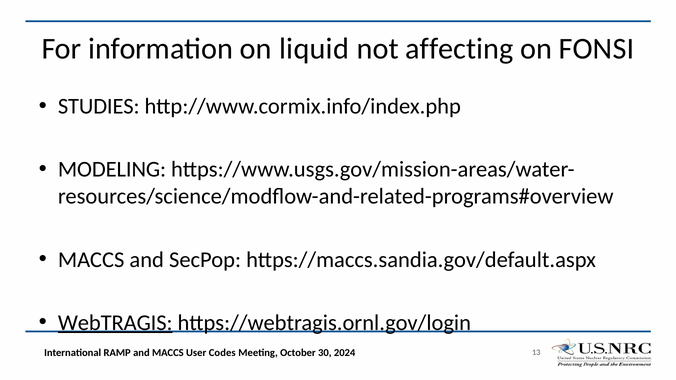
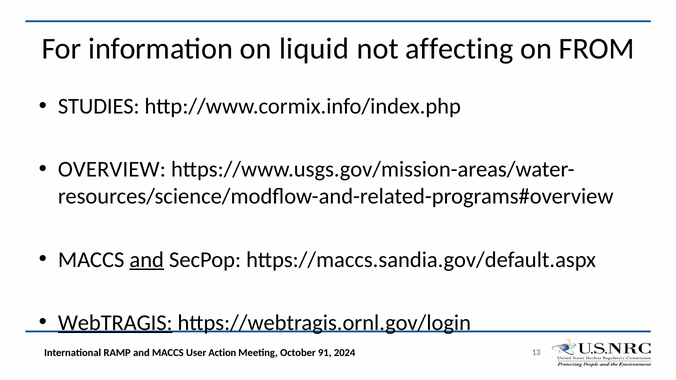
FONSI: FONSI -> FROM
MODELING: MODELING -> OVERVIEW
and at (147, 260) underline: none -> present
Codes: Codes -> Action
30: 30 -> 91
